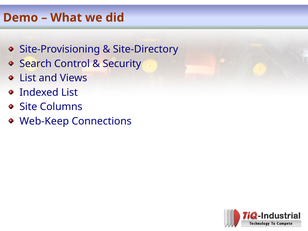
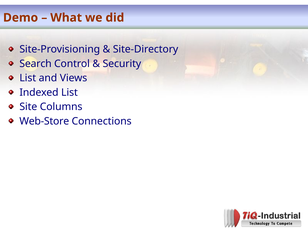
Web-Keep: Web-Keep -> Web-Store
